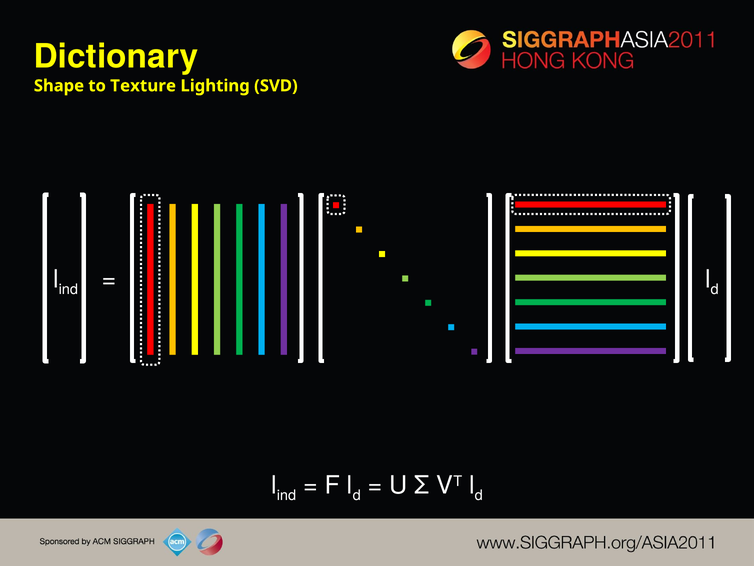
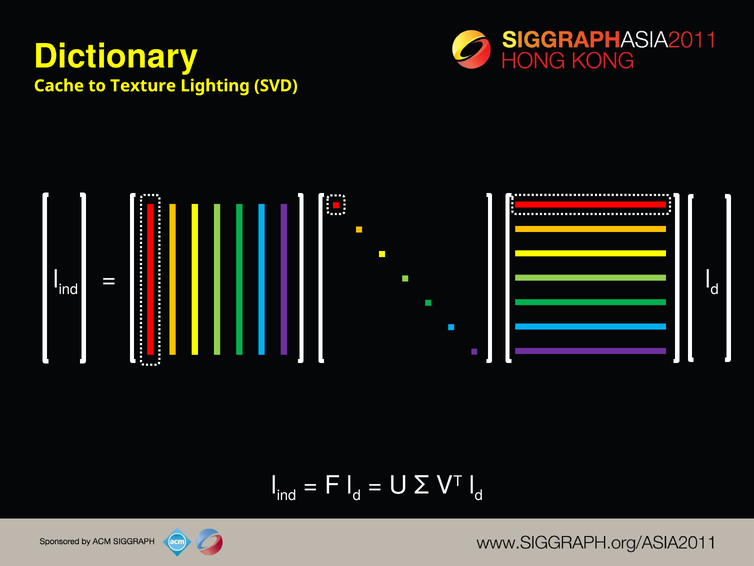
Shape: Shape -> Cache
